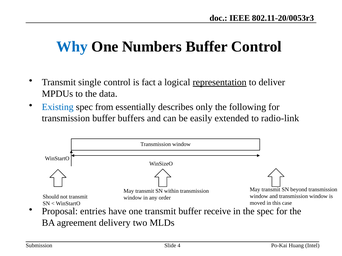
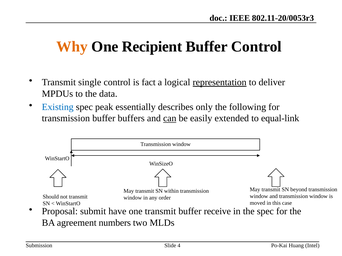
Why colour: blue -> orange
Numbers: Numbers -> Recipient
from: from -> peak
can underline: none -> present
radio-link: radio-link -> equal-link
entries: entries -> submit
delivery: delivery -> numbers
